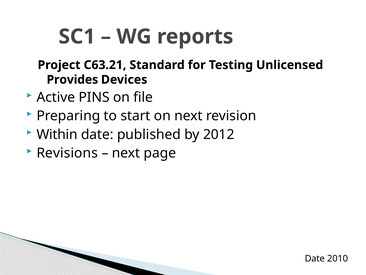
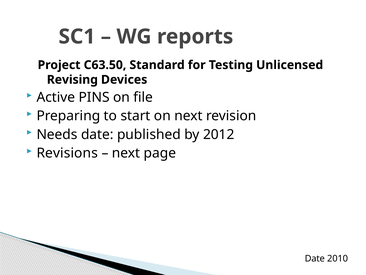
C63.21: C63.21 -> C63.50
Provides: Provides -> Revising
Within: Within -> Needs
